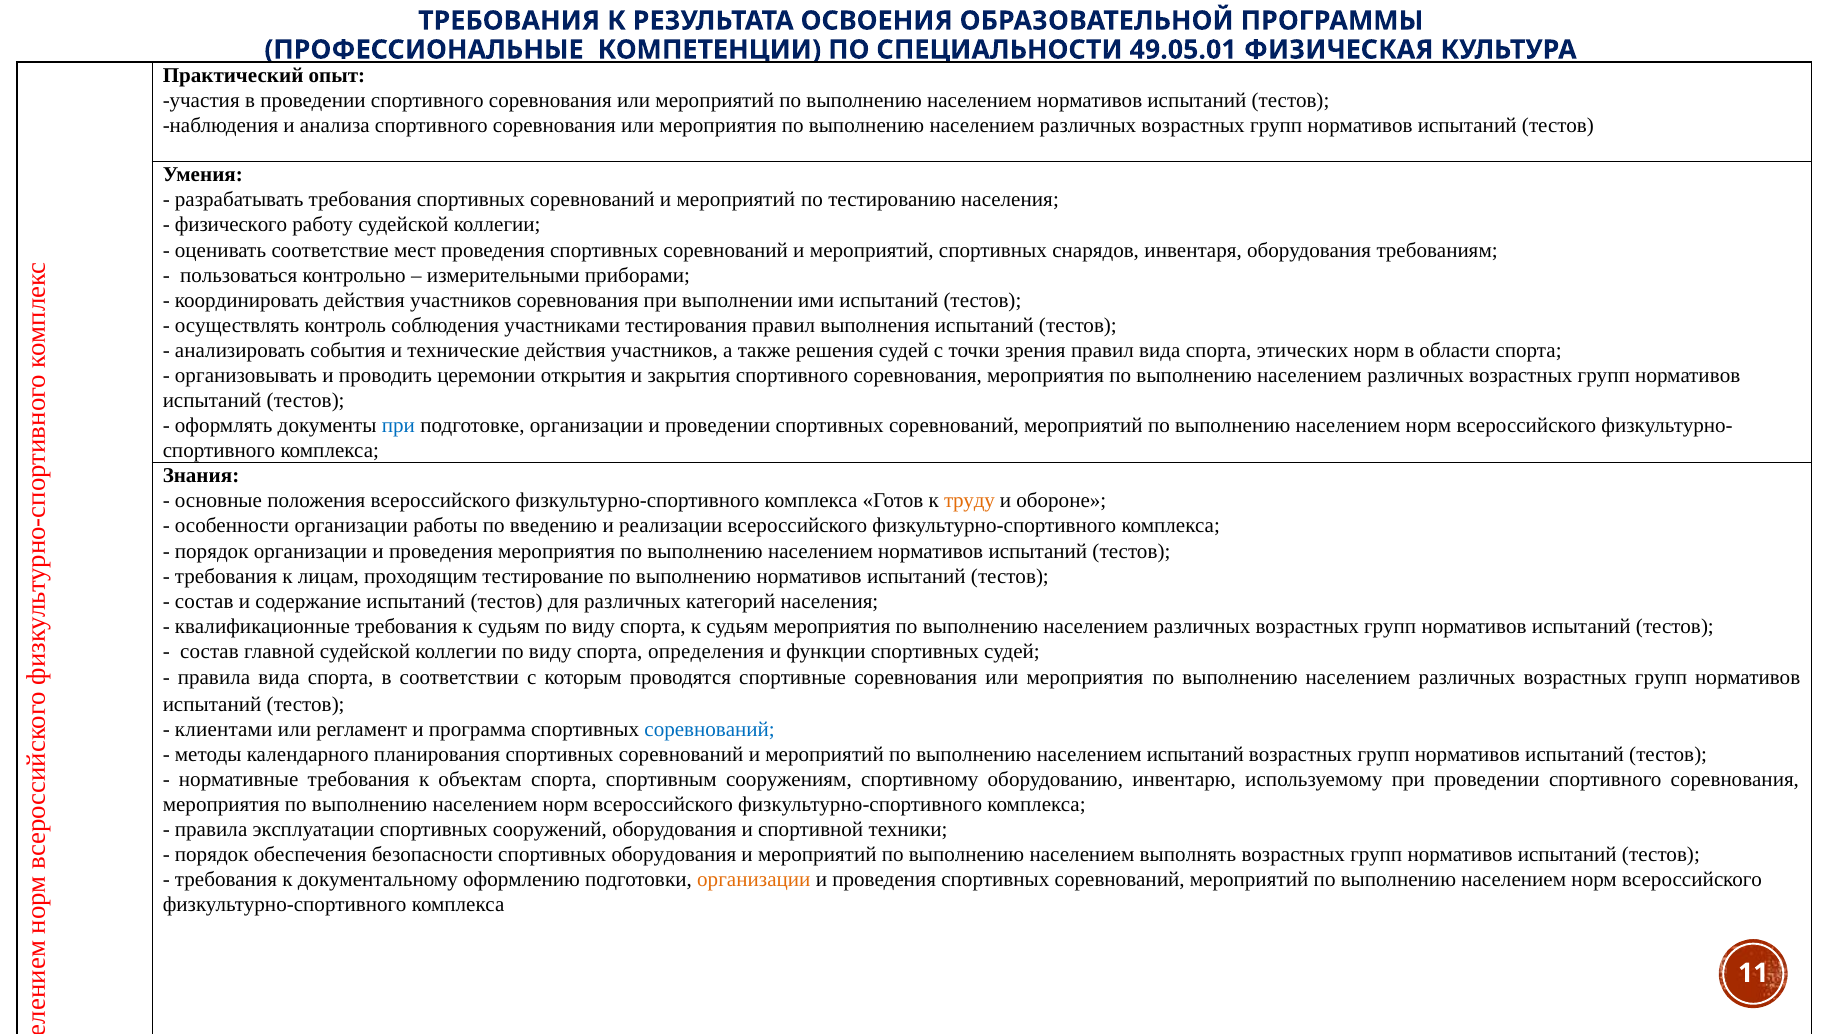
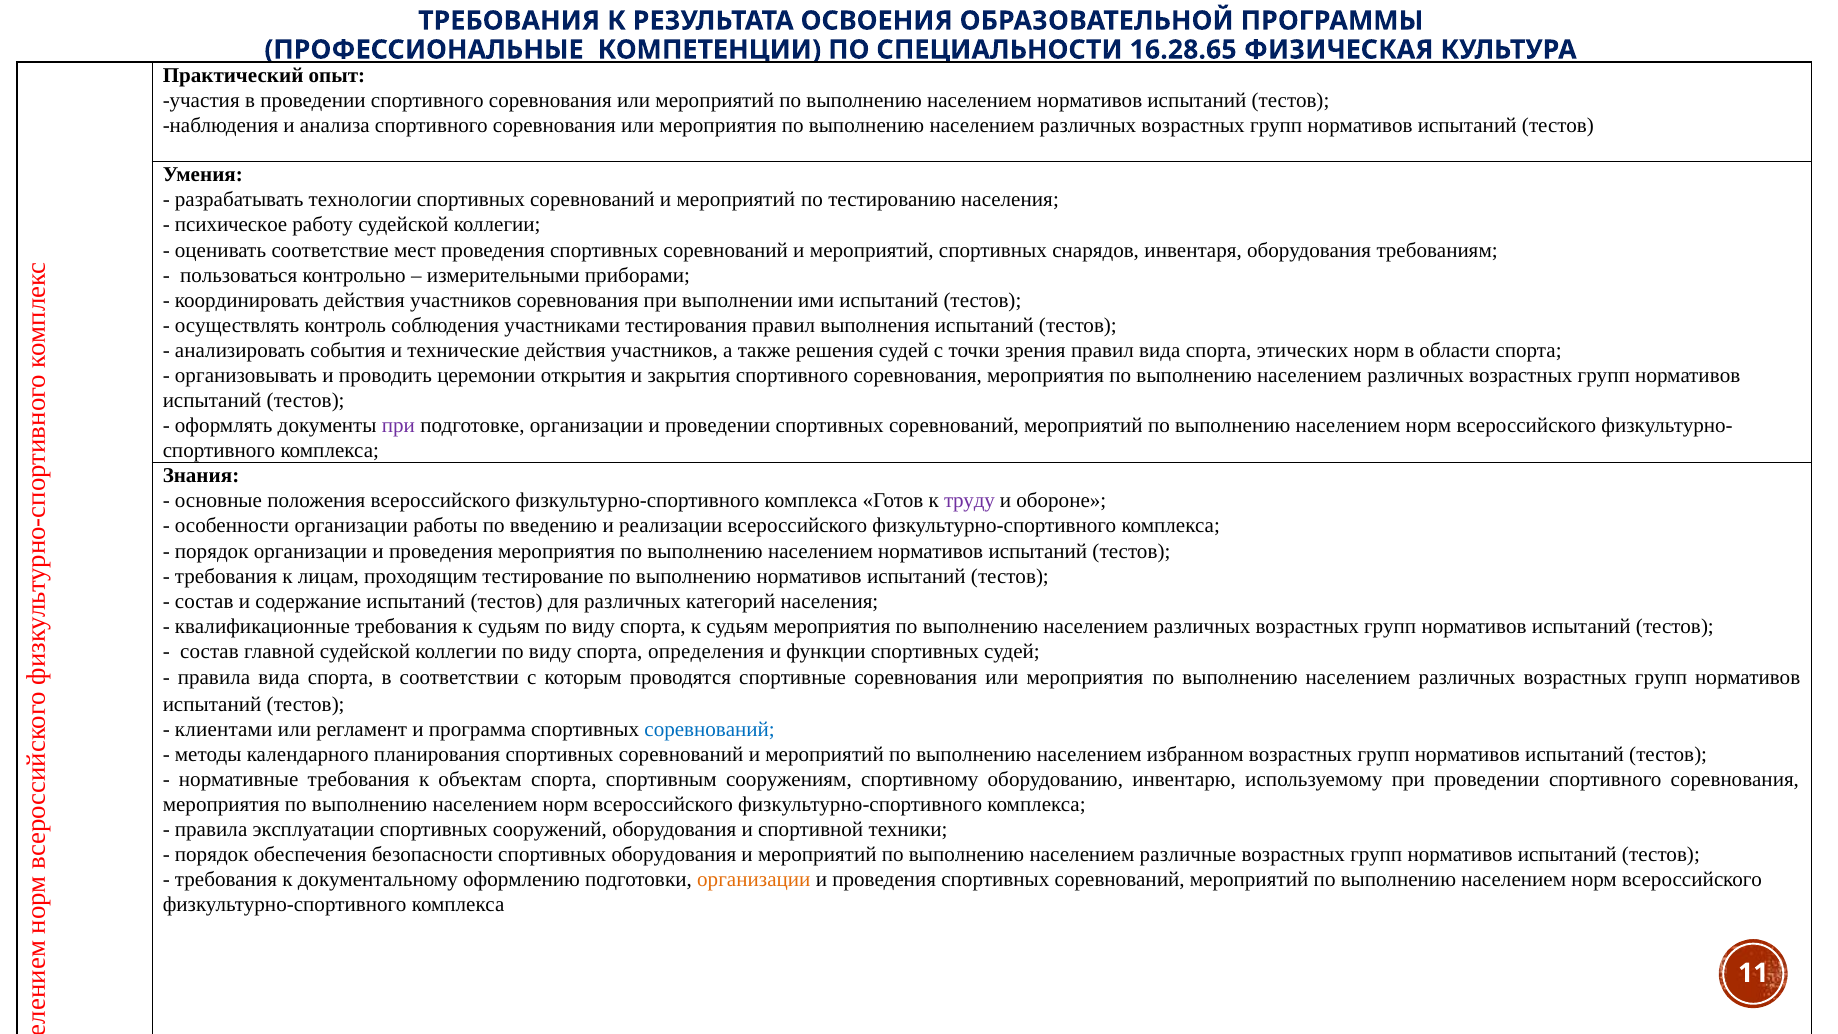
49.05.01: 49.05.01 -> 16.28.65
разрабатывать требования: требования -> технологии
физического: физического -> психическое
при at (398, 426) colour: blue -> purple
труду colour: orange -> purple
населением испытаний: испытаний -> избранном
выполнять: выполнять -> различные
